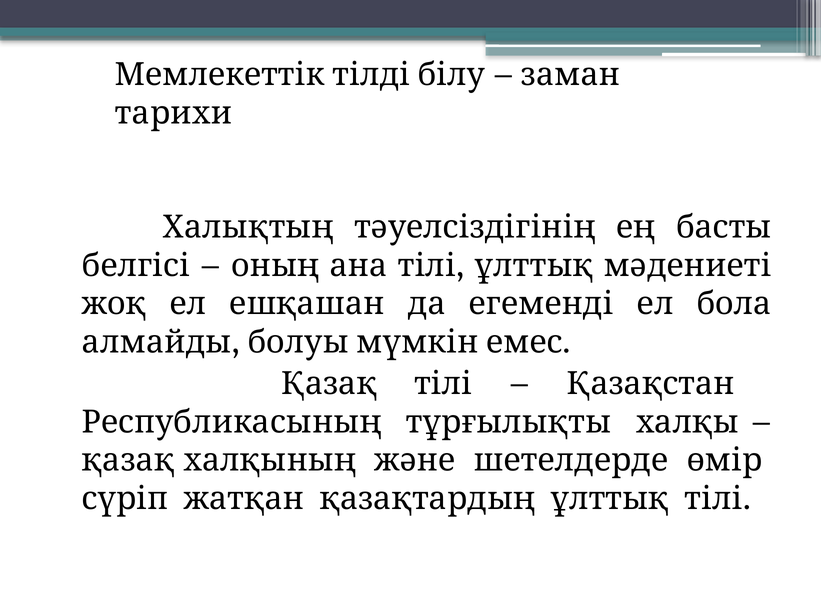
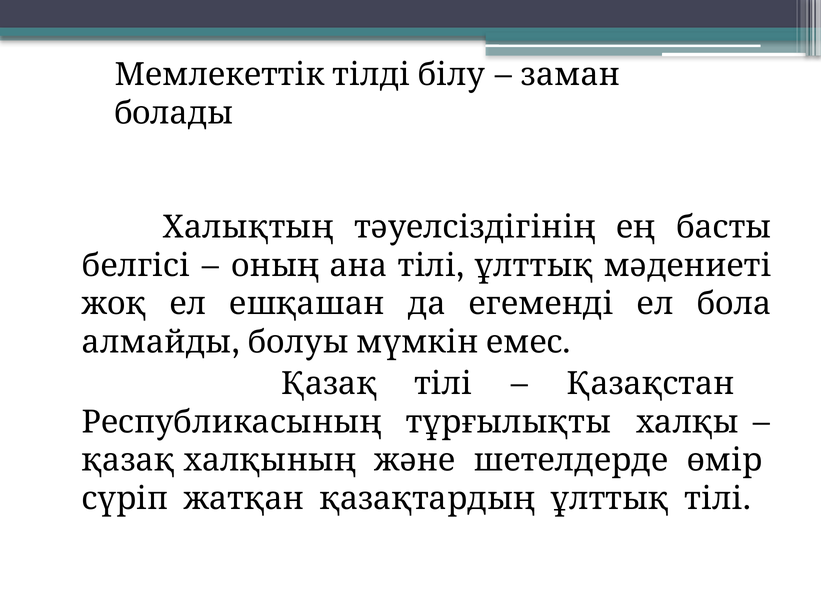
тарихи: тарихи -> болады
